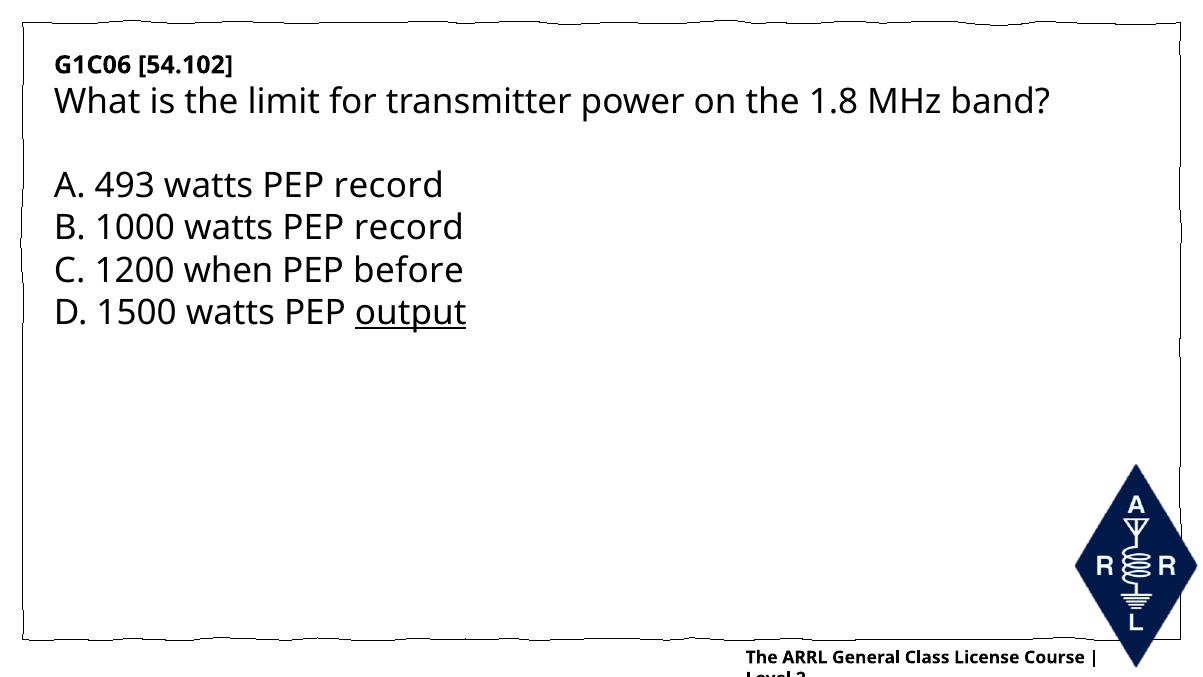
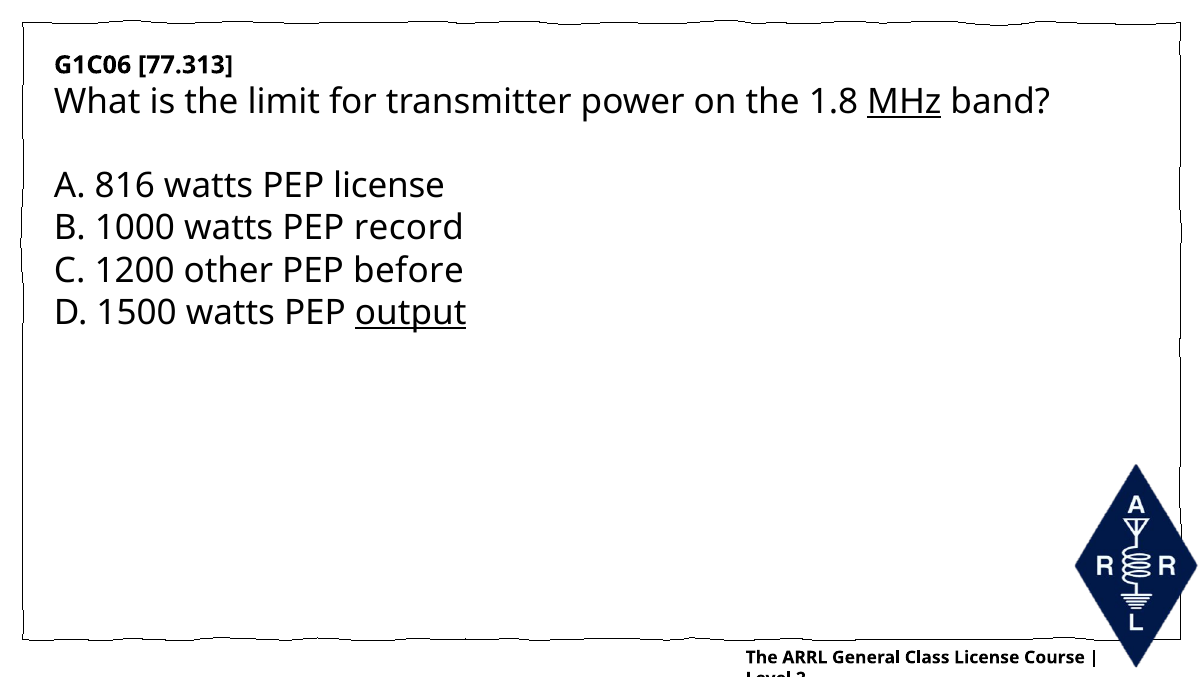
54.102: 54.102 -> 77.313
MHz underline: none -> present
493: 493 -> 816
record at (389, 186): record -> license
when: when -> other
